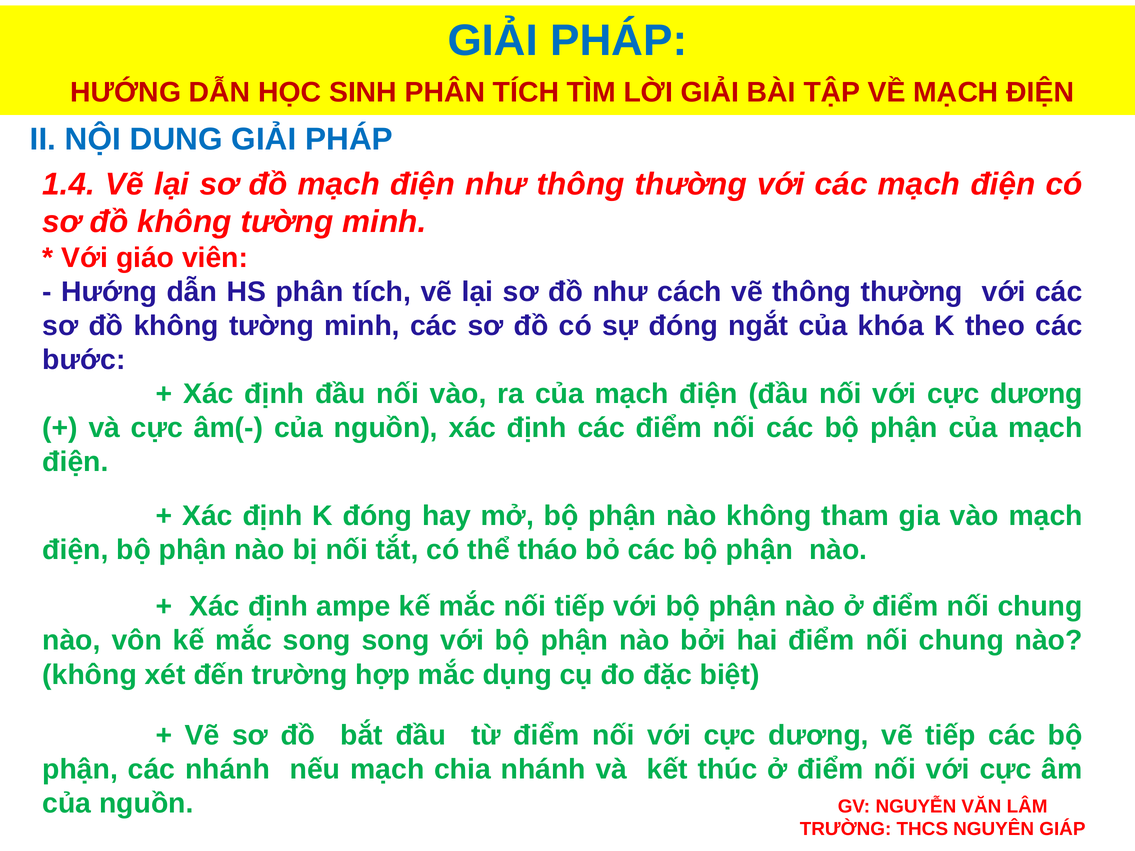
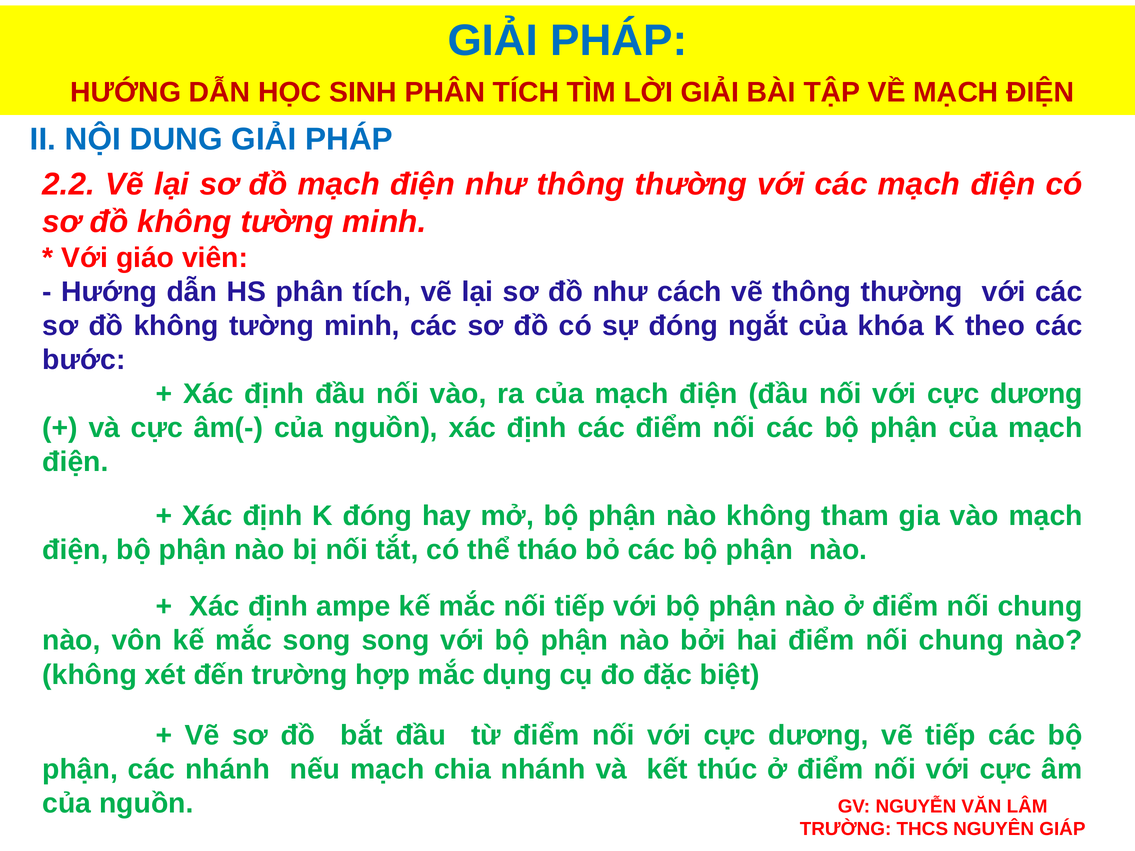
1.4: 1.4 -> 2.2
